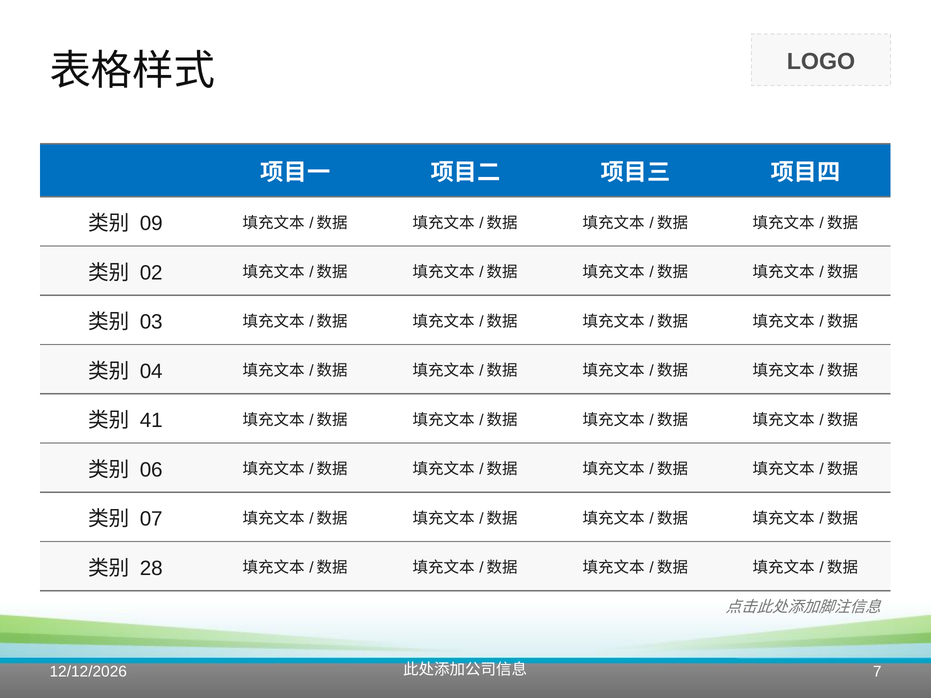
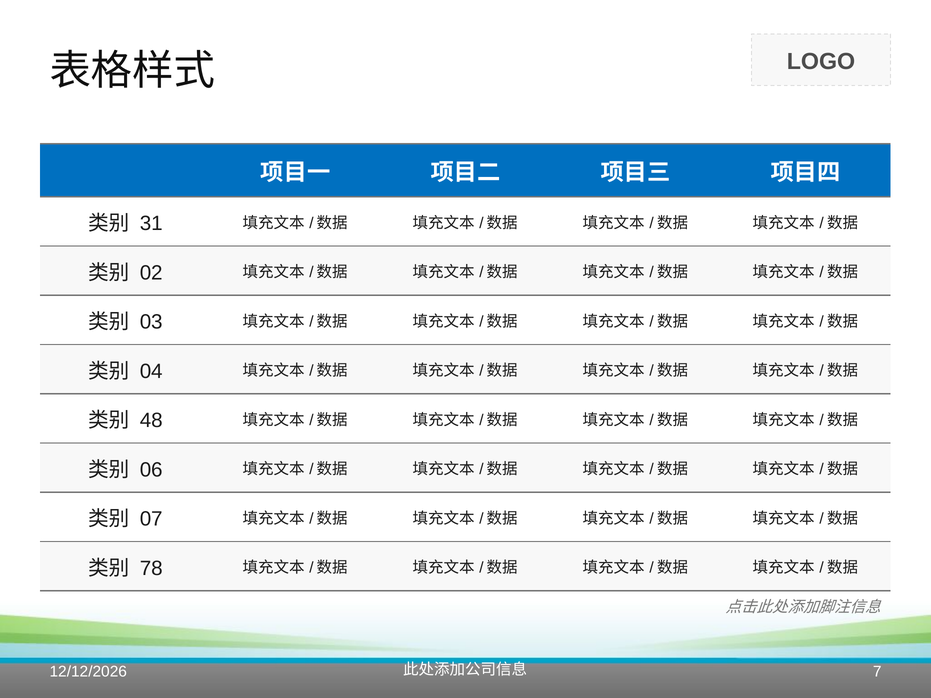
09: 09 -> 31
41: 41 -> 48
28: 28 -> 78
